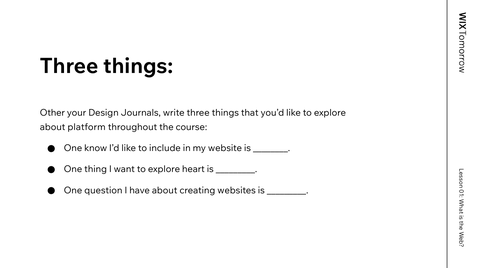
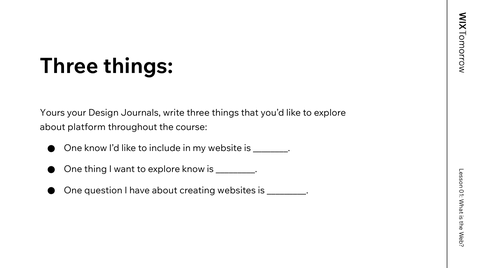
Other: Other -> Yours
explore heart: heart -> know
